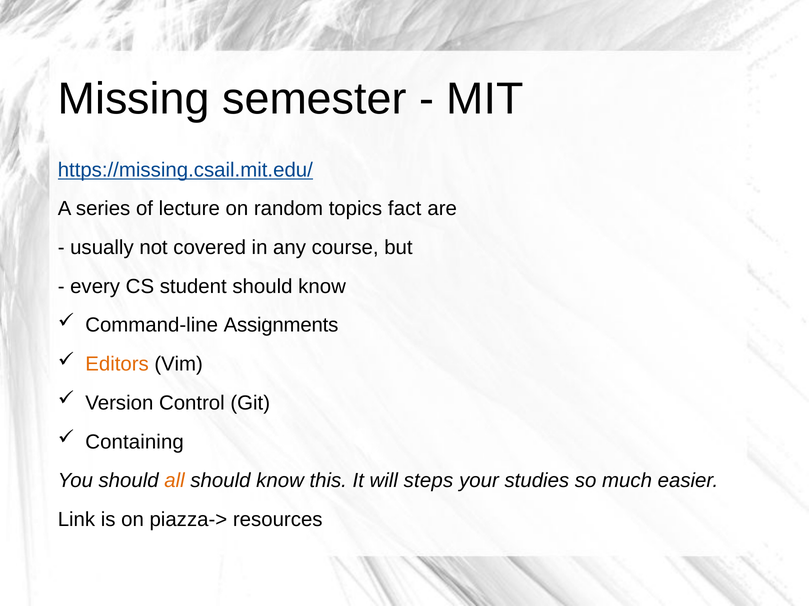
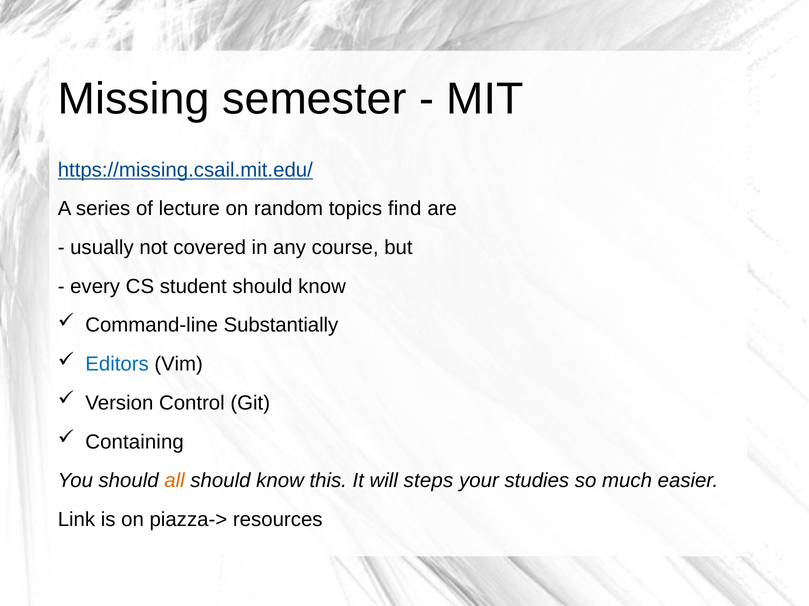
fact: fact -> find
Assignments: Assignments -> Substantially
Editors colour: orange -> blue
